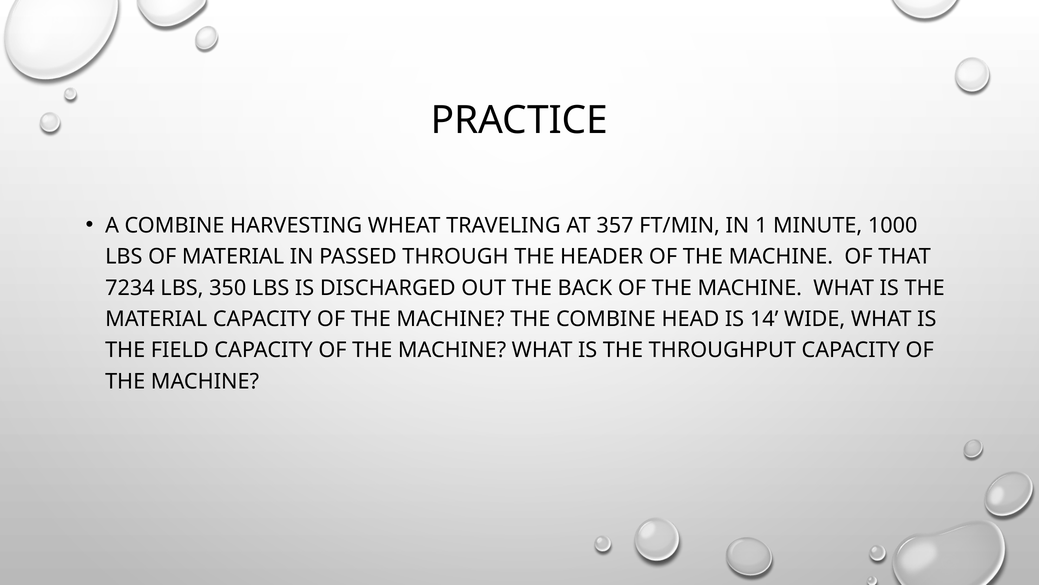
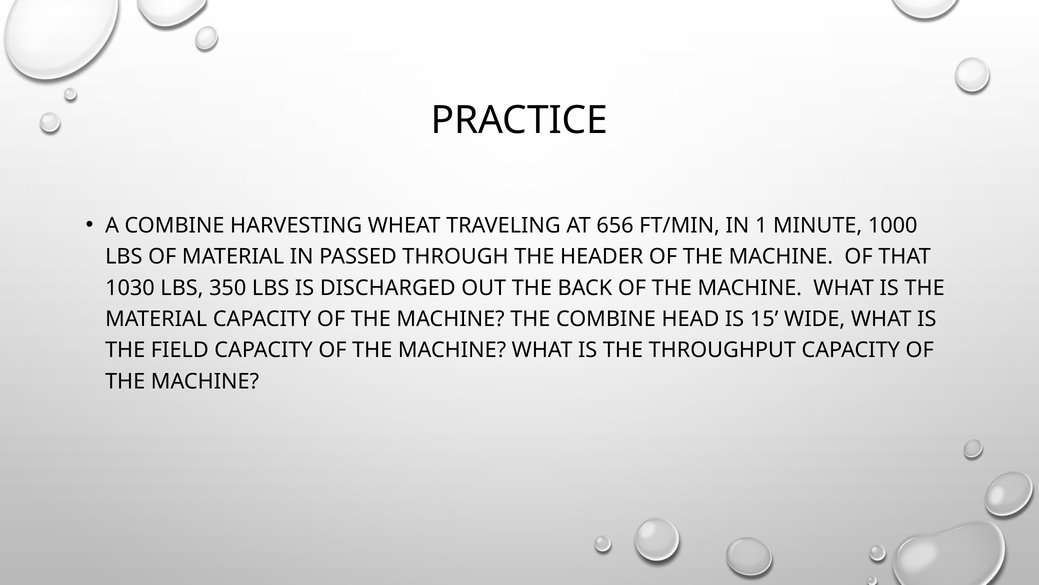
357: 357 -> 656
7234: 7234 -> 1030
14: 14 -> 15
